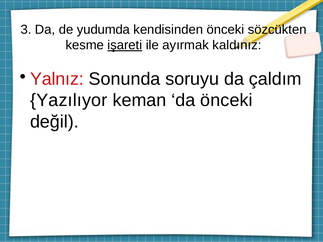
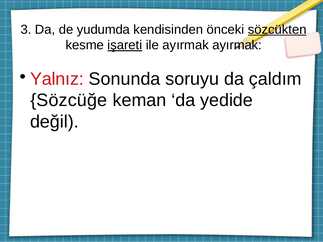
sözcükten underline: none -> present
ayırmak kaldınız: kaldınız -> ayırmak
Yazılıyor: Yazılıyor -> Sözcüğe
da önceki: önceki -> yedide
